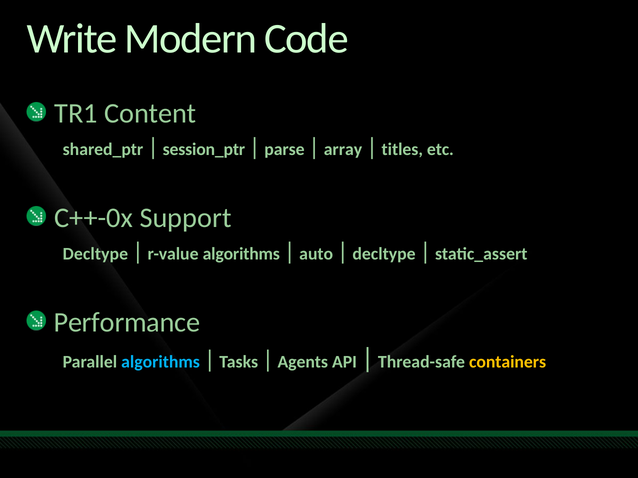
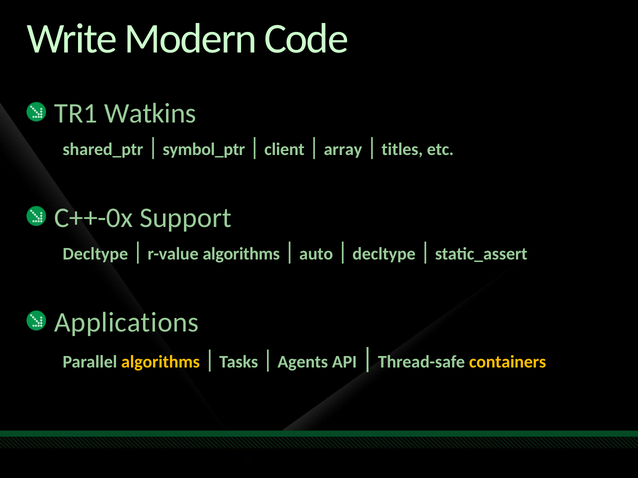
Content: Content -> Watkins
session_ptr: session_ptr -> symbol_ptr
parse: parse -> client
Performance: Performance -> Applications
algorithms at (161, 362) colour: light blue -> yellow
